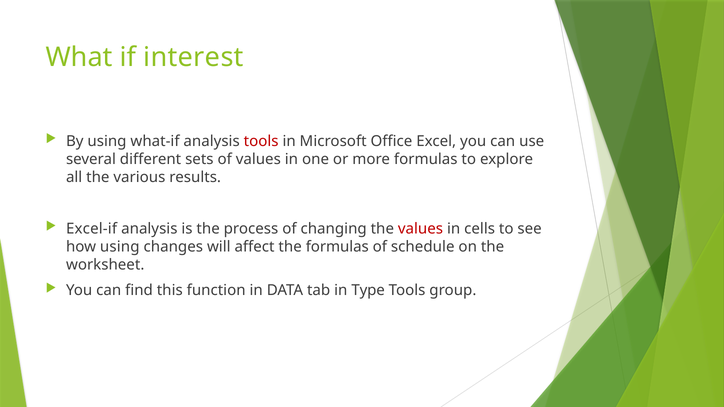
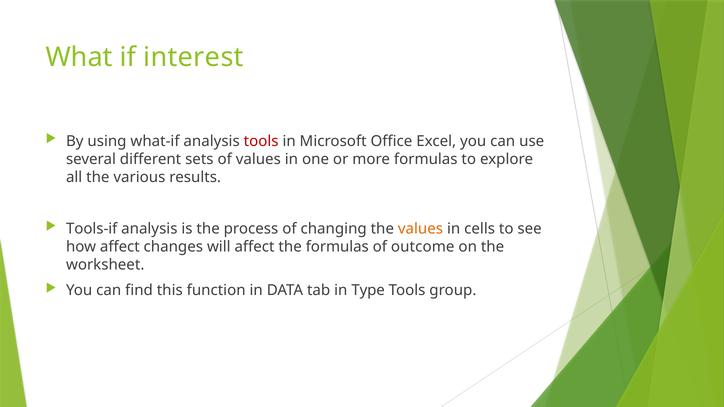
Excel-if: Excel-if -> Tools-if
values at (420, 229) colour: red -> orange
how using: using -> affect
schedule: schedule -> outcome
